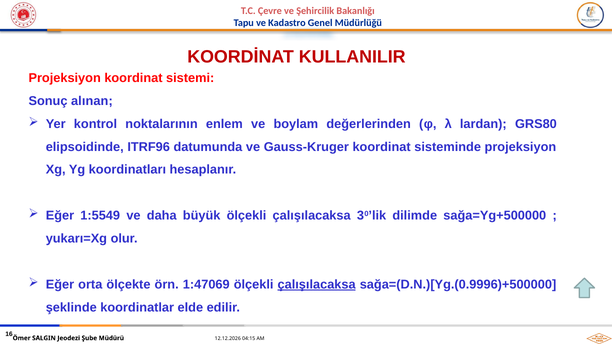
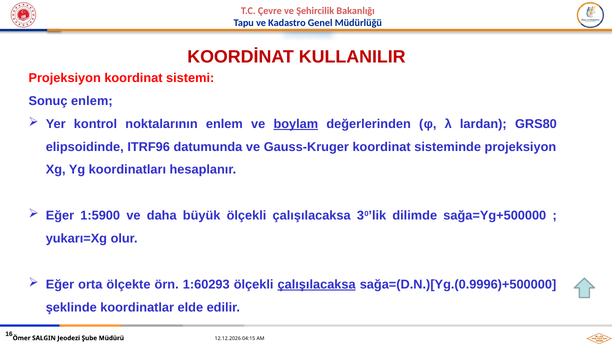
Sonuç alınan: alınan -> enlem
boylam underline: none -> present
1:5549: 1:5549 -> 1:5900
1:47069: 1:47069 -> 1:60293
